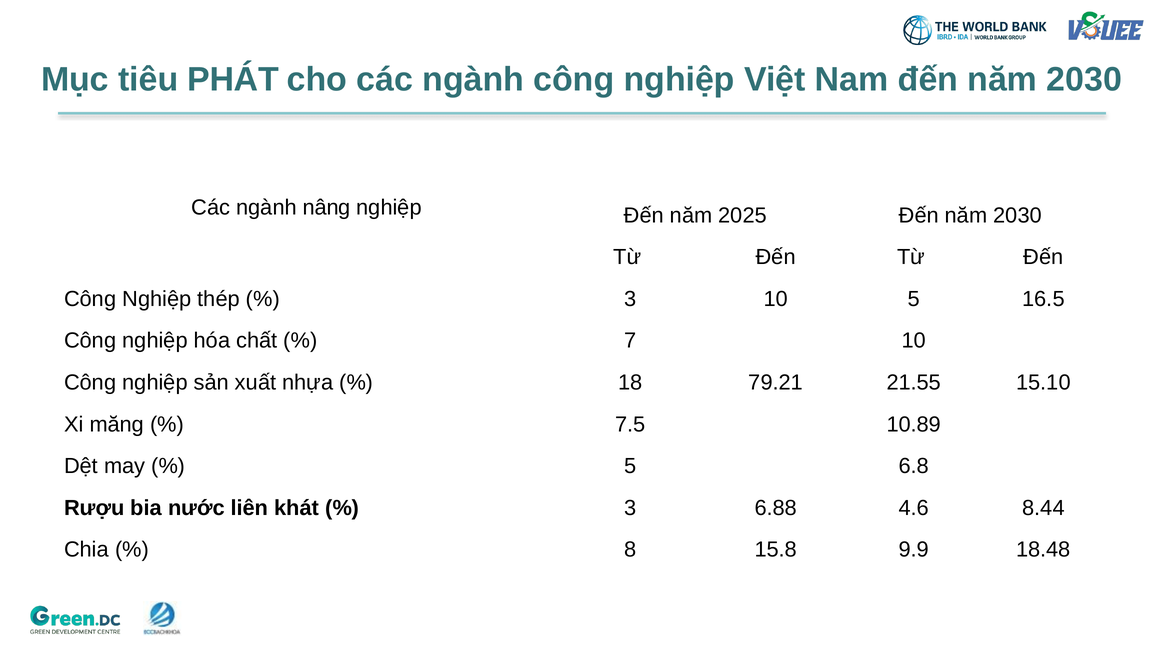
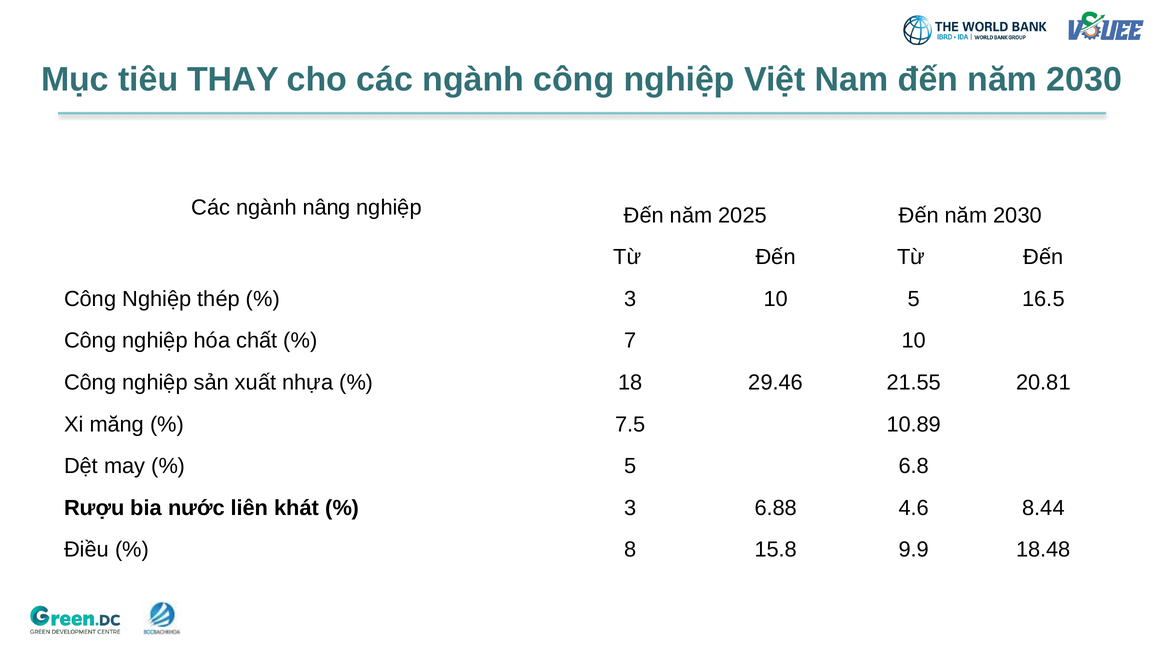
PHÁT: PHÁT -> THAY
79.21: 79.21 -> 29.46
15.10: 15.10 -> 20.81
Chia: Chia -> Điều
